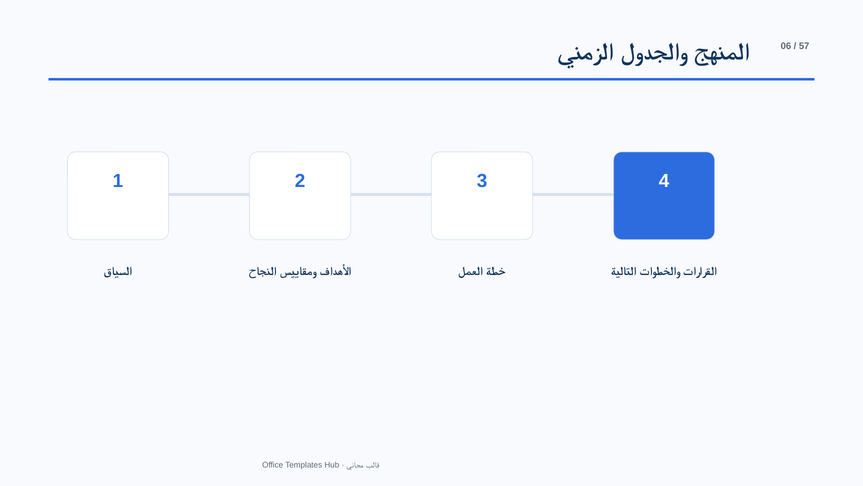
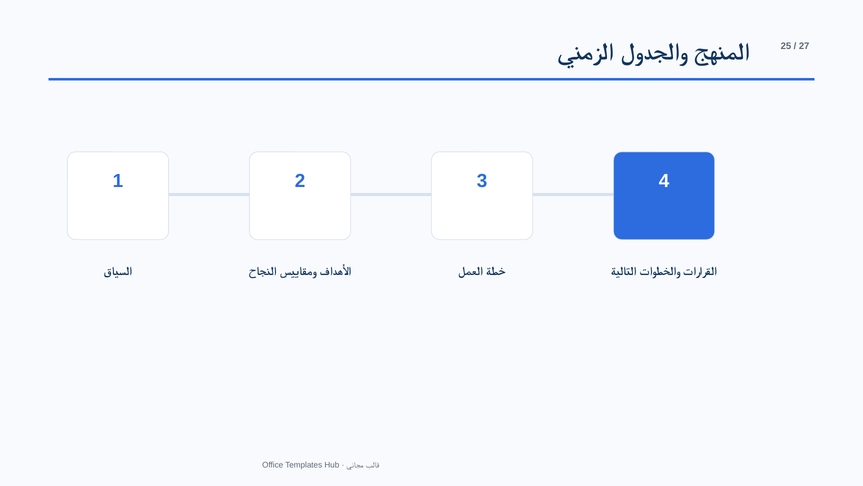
06: 06 -> 25
57: 57 -> 27
